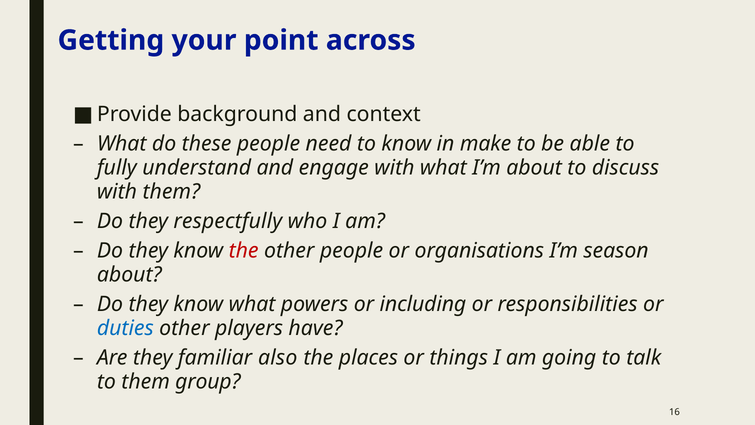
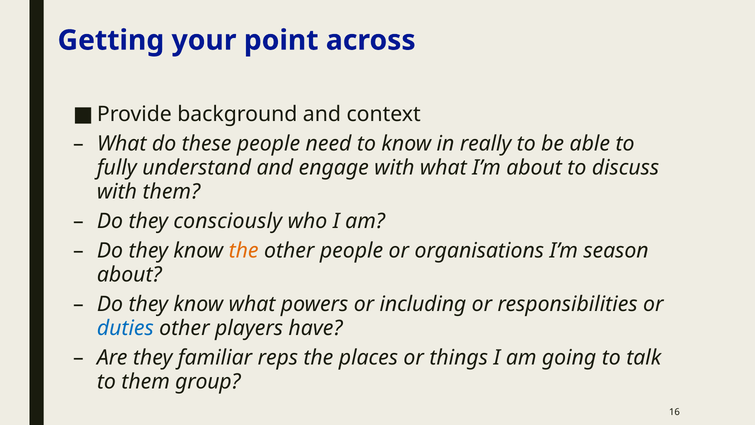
make: make -> really
respectfully: respectfully -> consciously
the at (244, 250) colour: red -> orange
also: also -> reps
